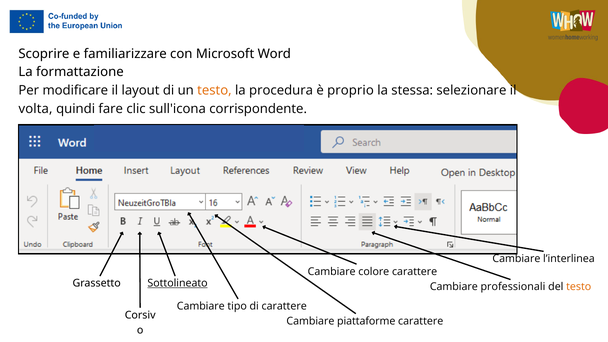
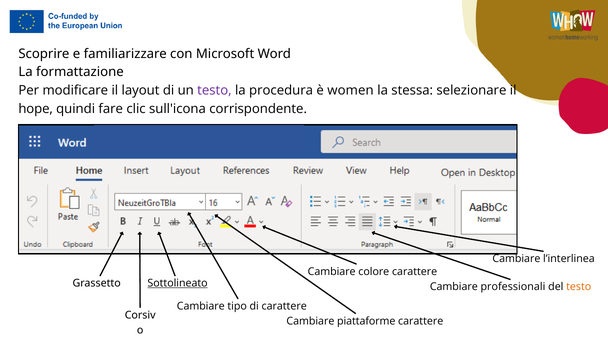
testo at (214, 91) colour: orange -> purple
proprio: proprio -> women
volta: volta -> hope
